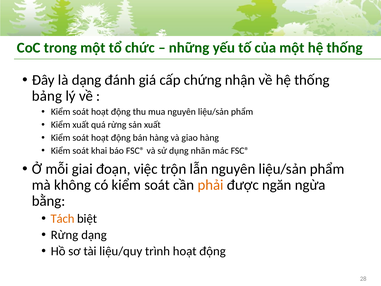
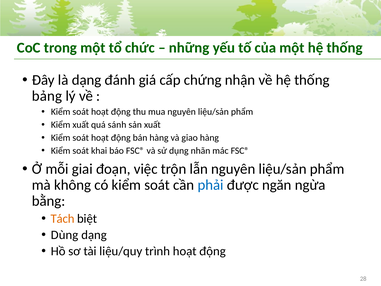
quá rừng: rừng -> sánh
phải colour: orange -> blue
Rừng at (65, 235): Rừng -> Dùng
